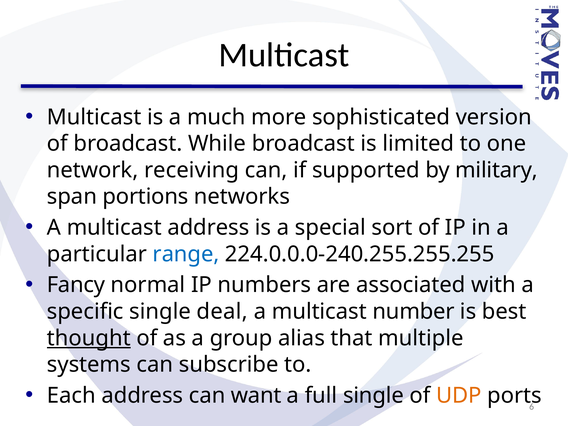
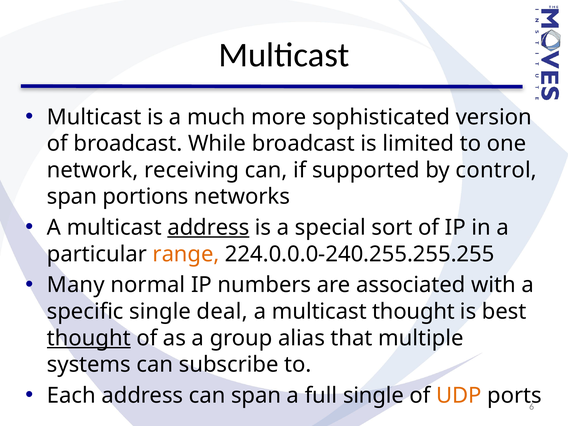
military: military -> control
address at (208, 228) underline: none -> present
range colour: blue -> orange
Fancy: Fancy -> Many
multicast number: number -> thought
can want: want -> span
